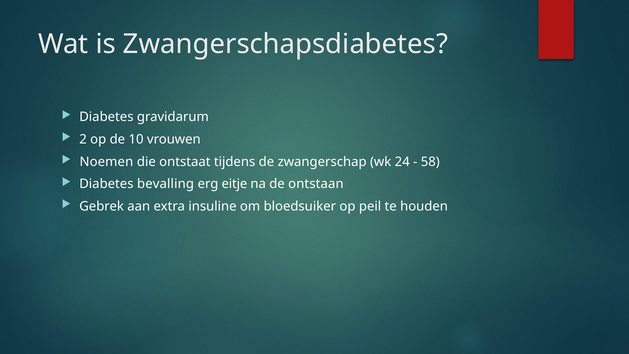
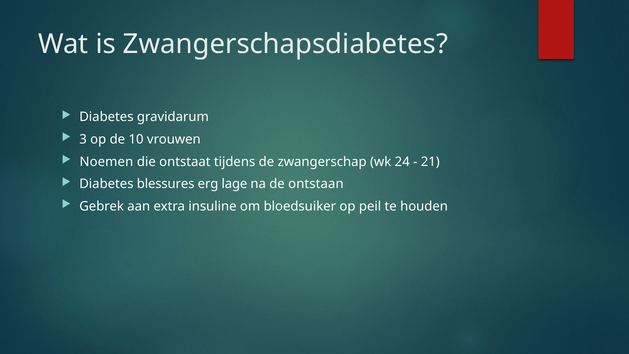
2: 2 -> 3
58: 58 -> 21
bevalling: bevalling -> blessures
eitje: eitje -> lage
